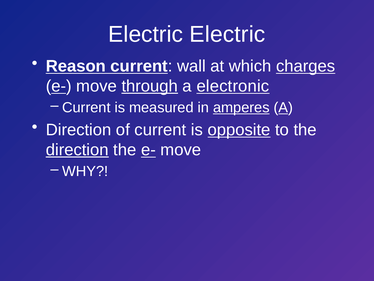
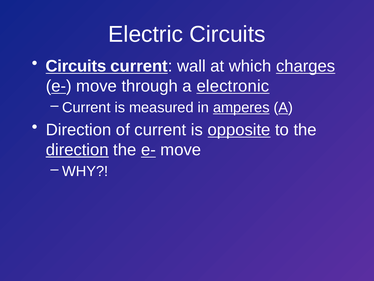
Electric Electric: Electric -> Circuits
Reason at (76, 66): Reason -> Circuits
through underline: present -> none
